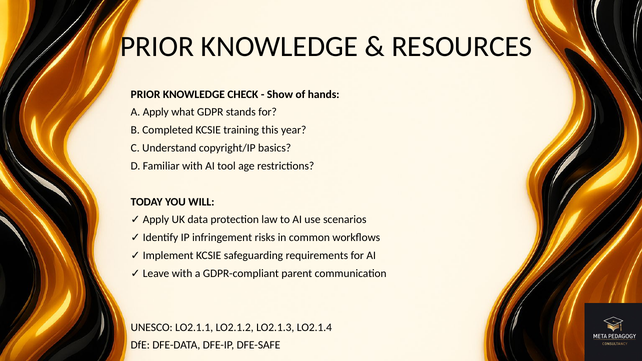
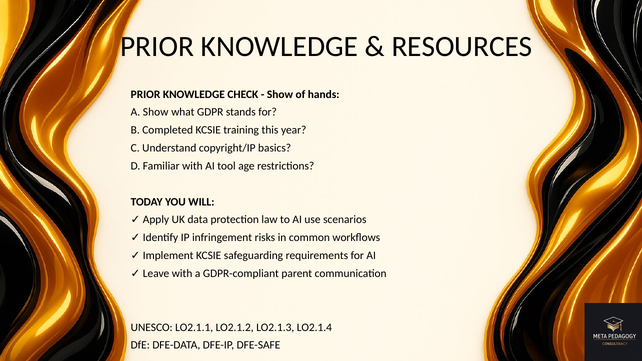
A Apply: Apply -> Show
